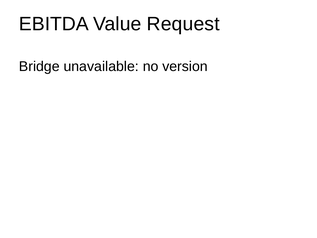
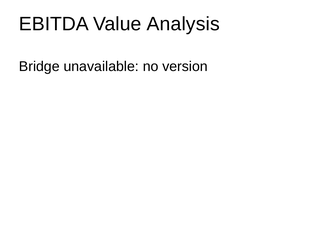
Request: Request -> Analysis
